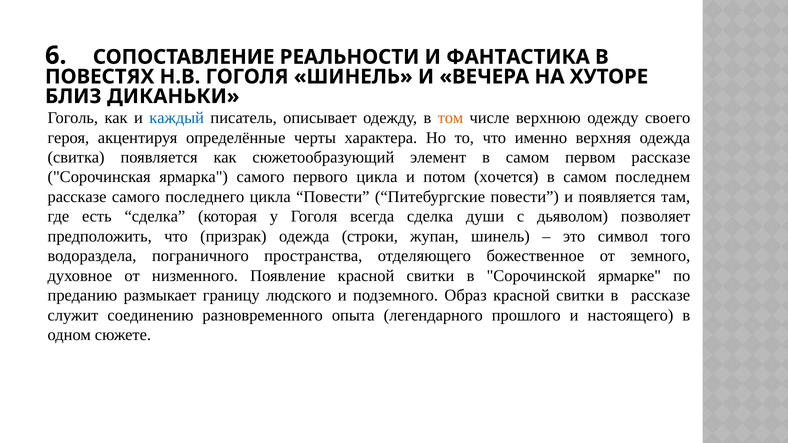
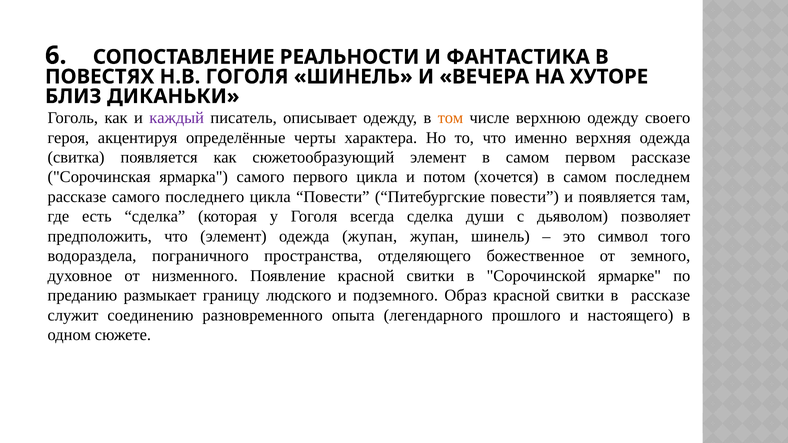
каждый colour: blue -> purple
что призрак: призрак -> элемент
одежда строки: строки -> жупан
